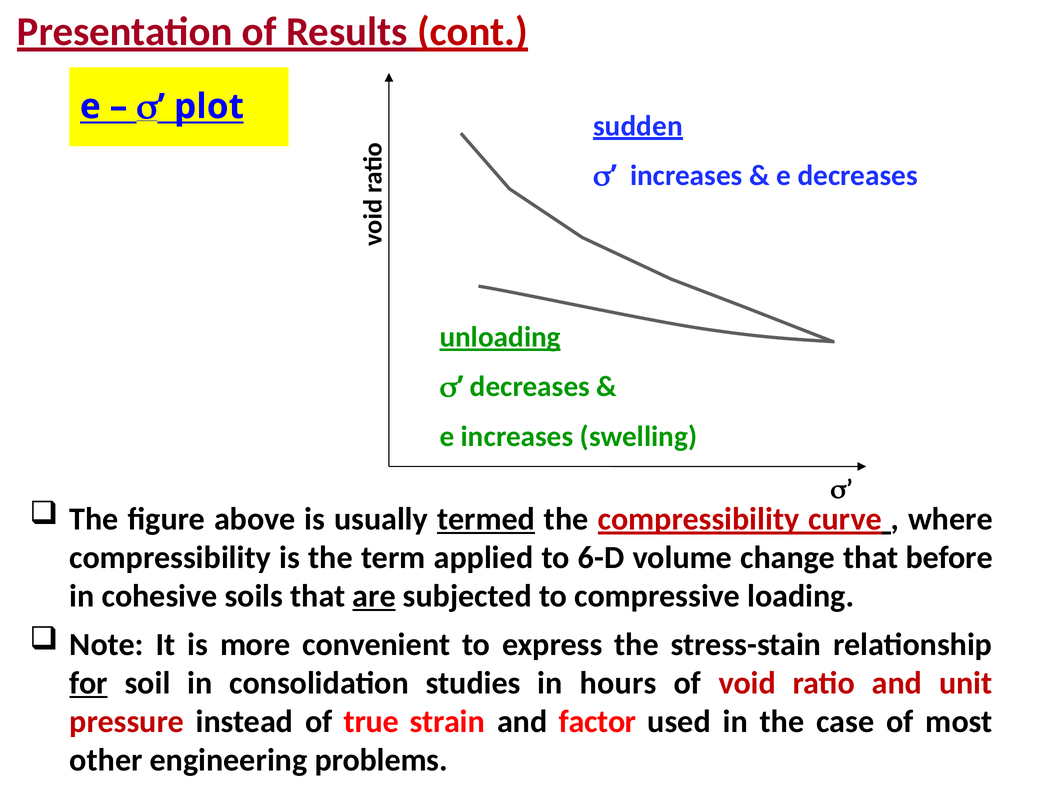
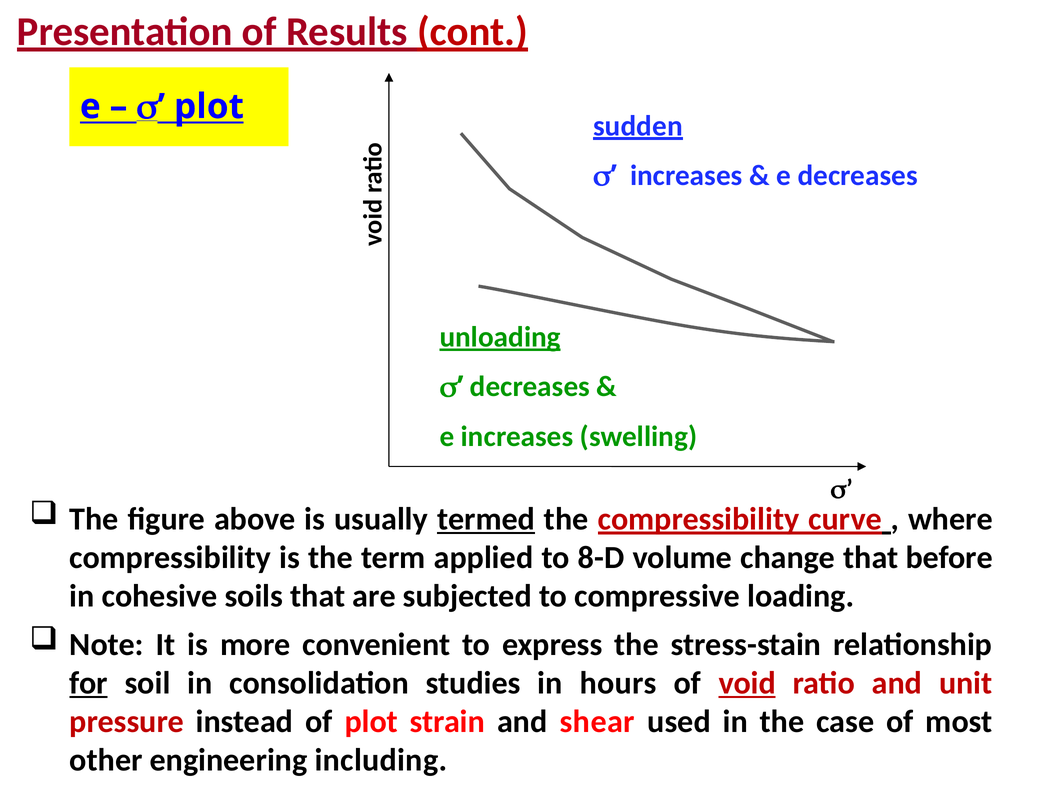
6-D: 6-D -> 8-D
are underline: present -> none
void underline: none -> present
of true: true -> plot
factor: factor -> shear
problems: problems -> including
